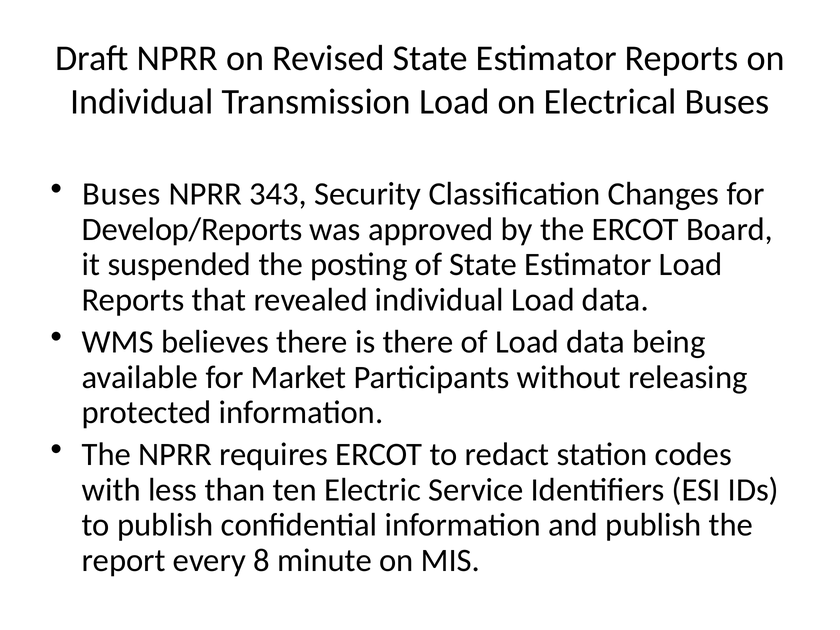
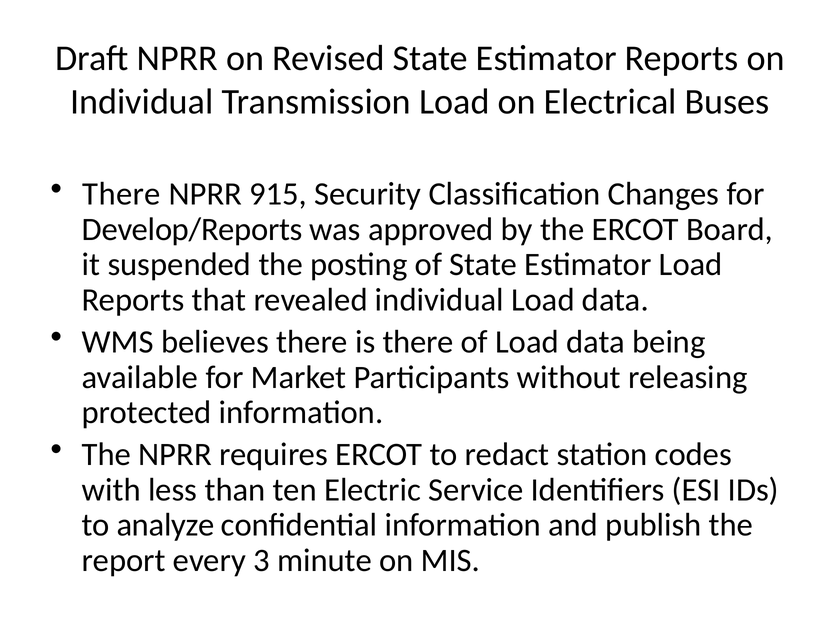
Buses at (121, 194): Buses -> There
343: 343 -> 915
to publish: publish -> analyze
8: 8 -> 3
